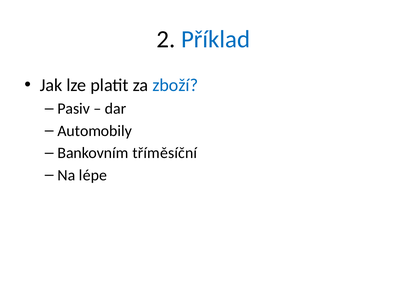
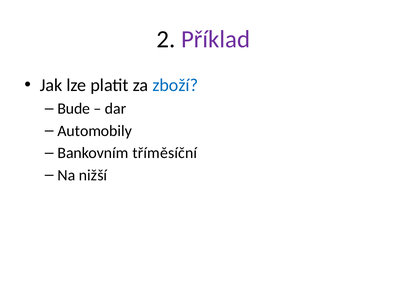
Příklad colour: blue -> purple
Pasiv: Pasiv -> Bude
lépe: lépe -> nižší
